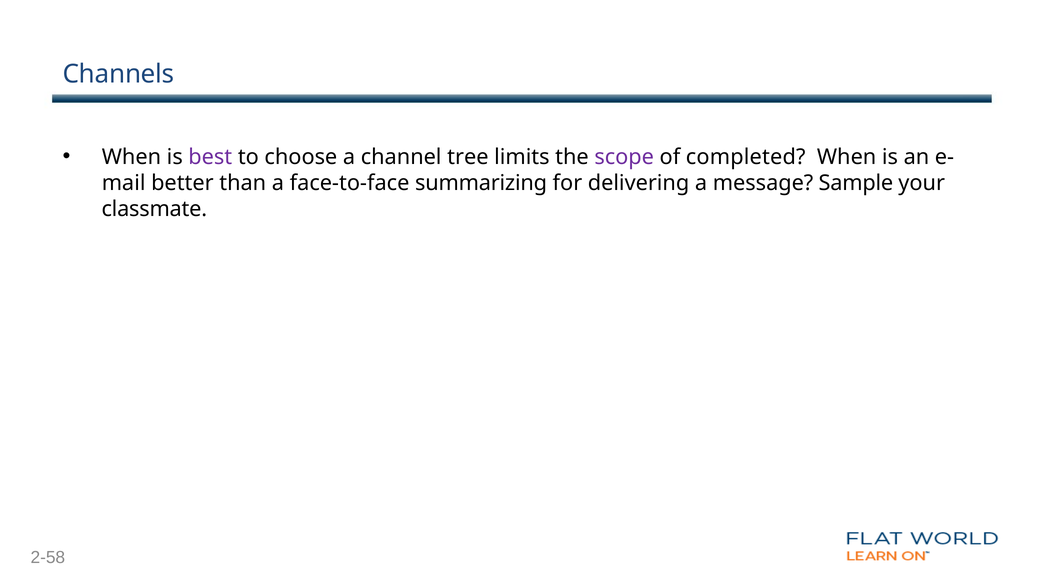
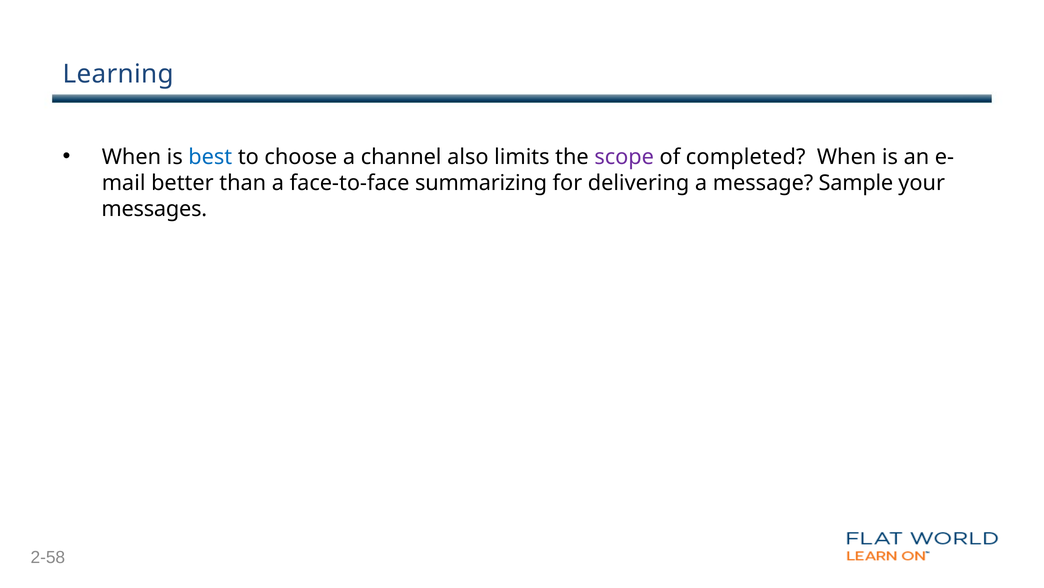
Channels: Channels -> Learning
best colour: purple -> blue
tree: tree -> also
classmate: classmate -> messages
